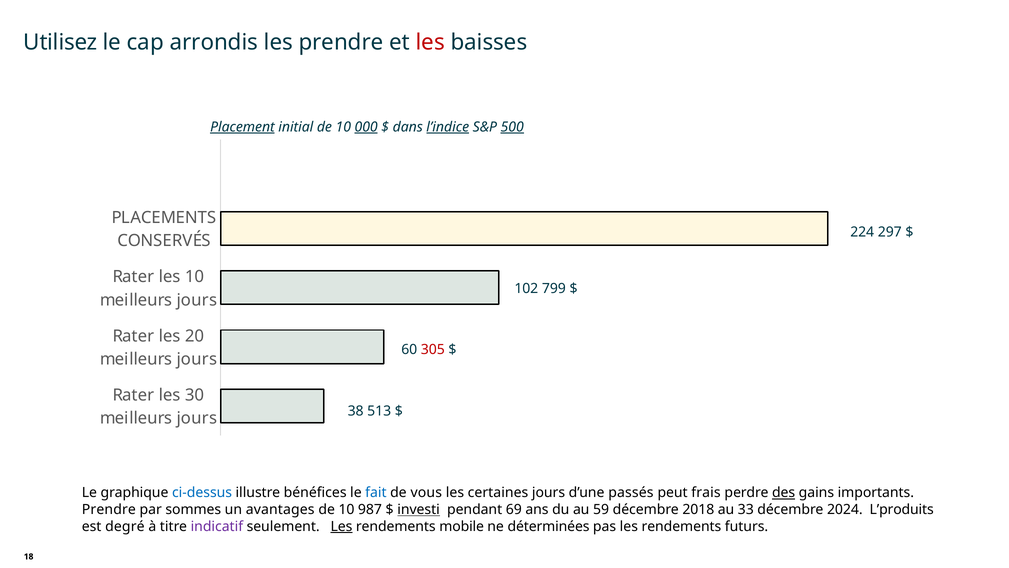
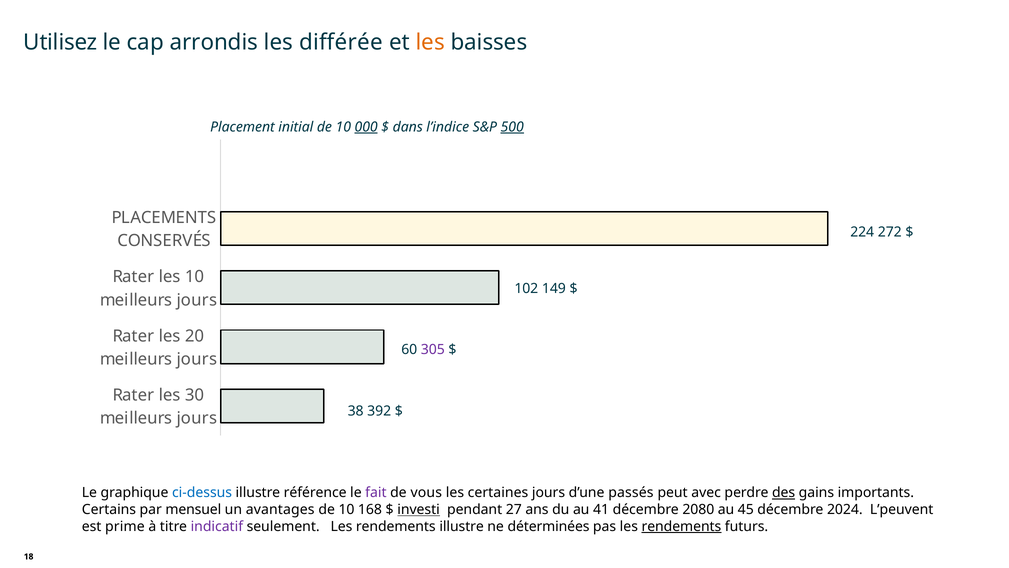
les prendre: prendre -> différée
les at (430, 42) colour: red -> orange
Placement underline: present -> none
l’indice underline: present -> none
297: 297 -> 272
799: 799 -> 149
305 colour: red -> purple
513: 513 -> 392
bénéfices: bénéfices -> référence
fait colour: blue -> purple
frais: frais -> avec
Prendre at (109, 509): Prendre -> Certains
sommes: sommes -> mensuel
987: 987 -> 168
69: 69 -> 27
59: 59 -> 41
2018: 2018 -> 2080
33: 33 -> 45
L’produits: L’produits -> L’peuvent
degré: degré -> prime
Les at (342, 526) underline: present -> none
rendements mobile: mobile -> illustre
rendements at (681, 526) underline: none -> present
